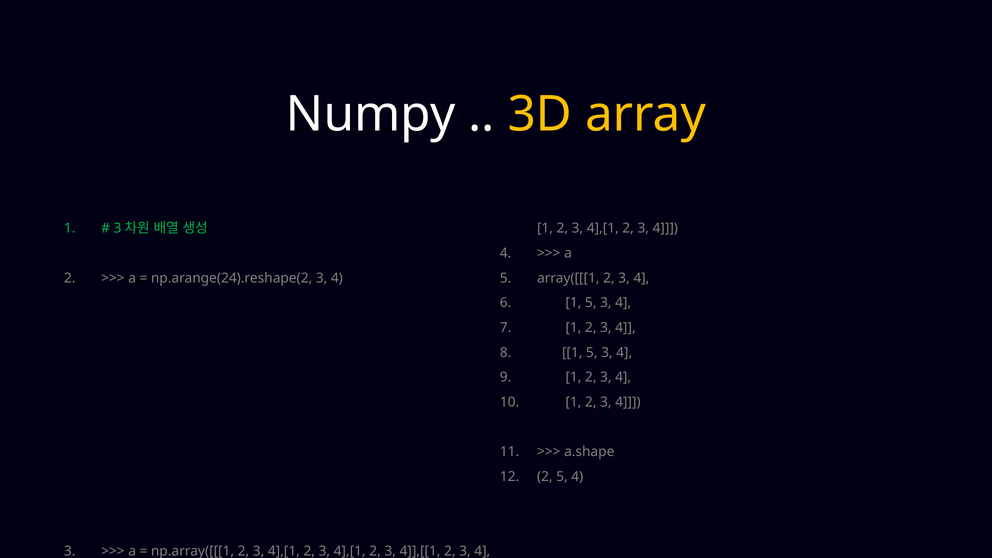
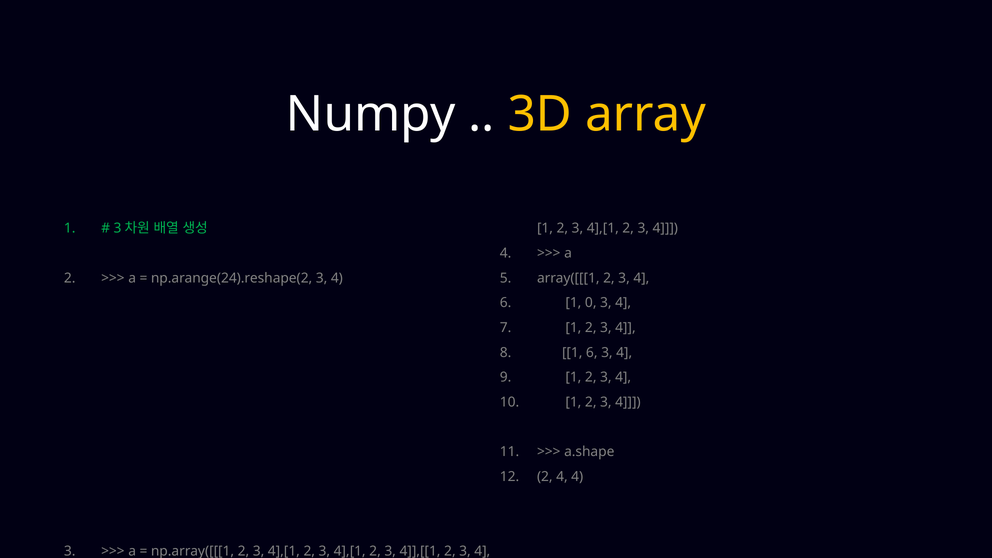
5 at (591, 303): 5 -> 0
5 at (592, 352): 5 -> 6
2 5: 5 -> 4
